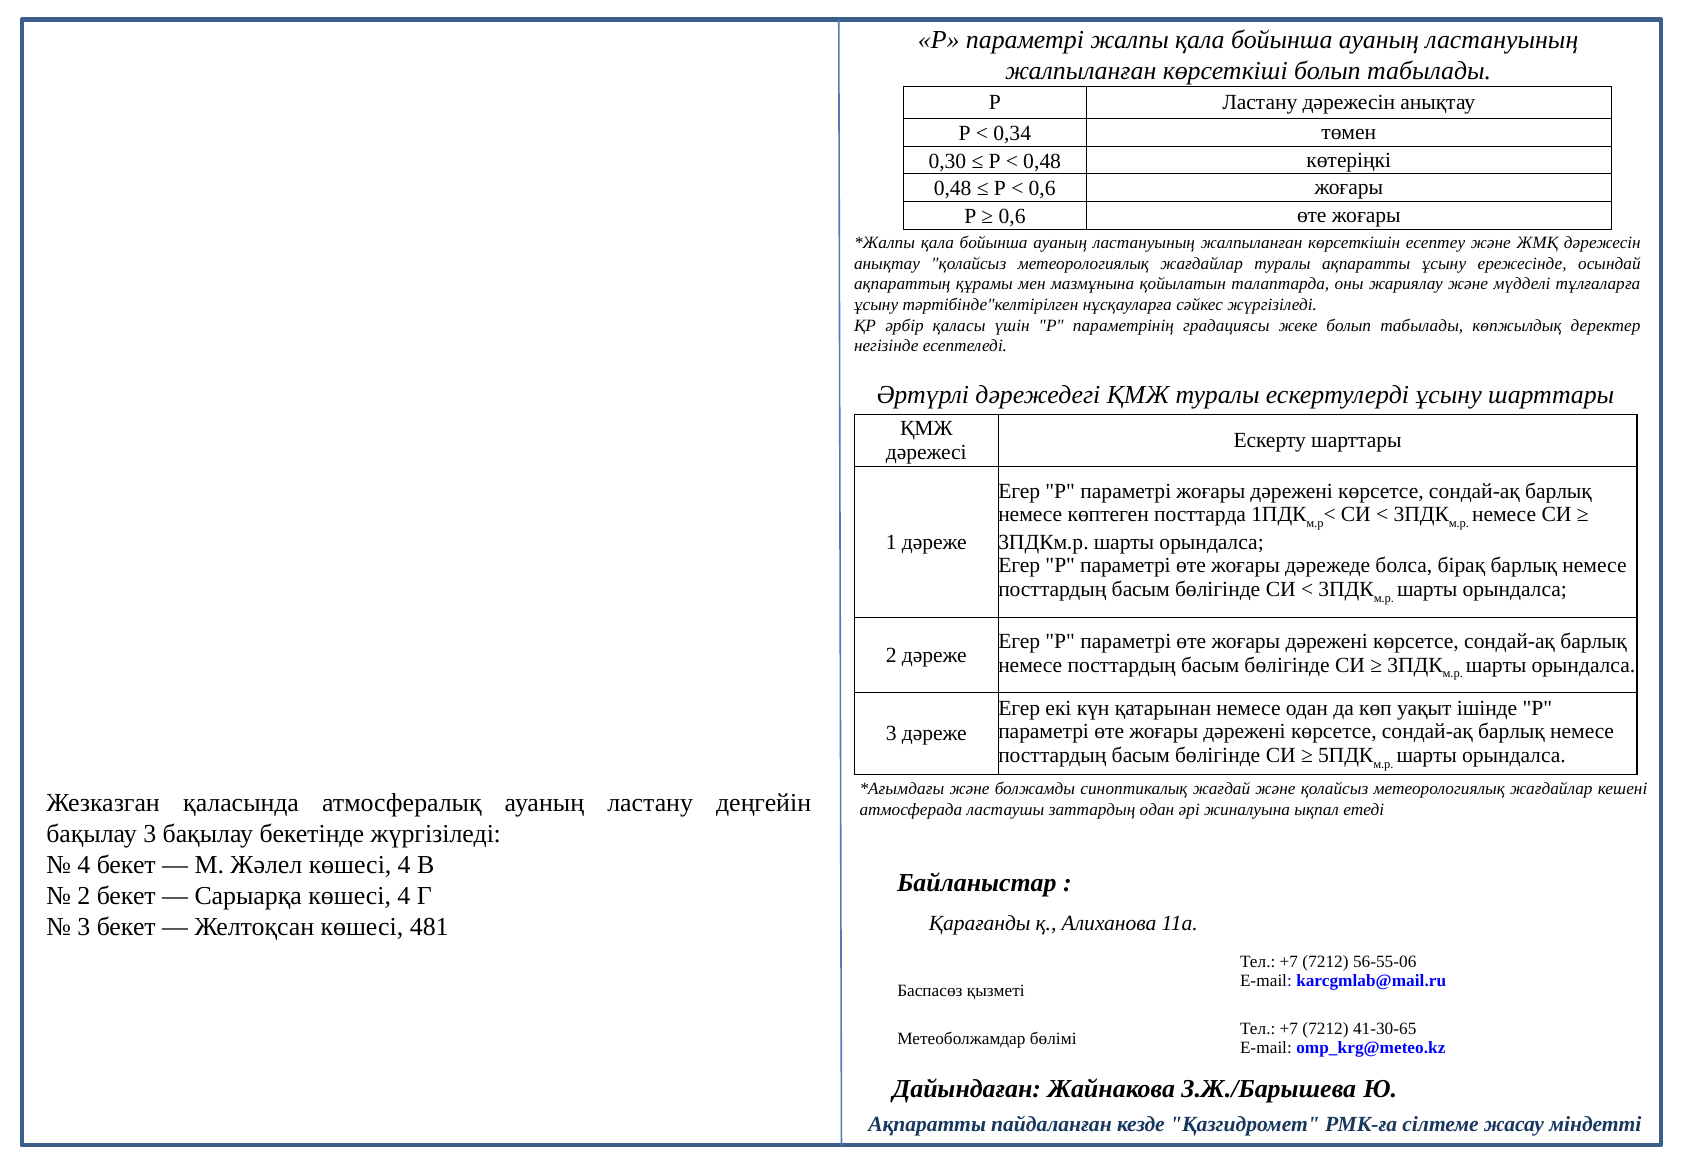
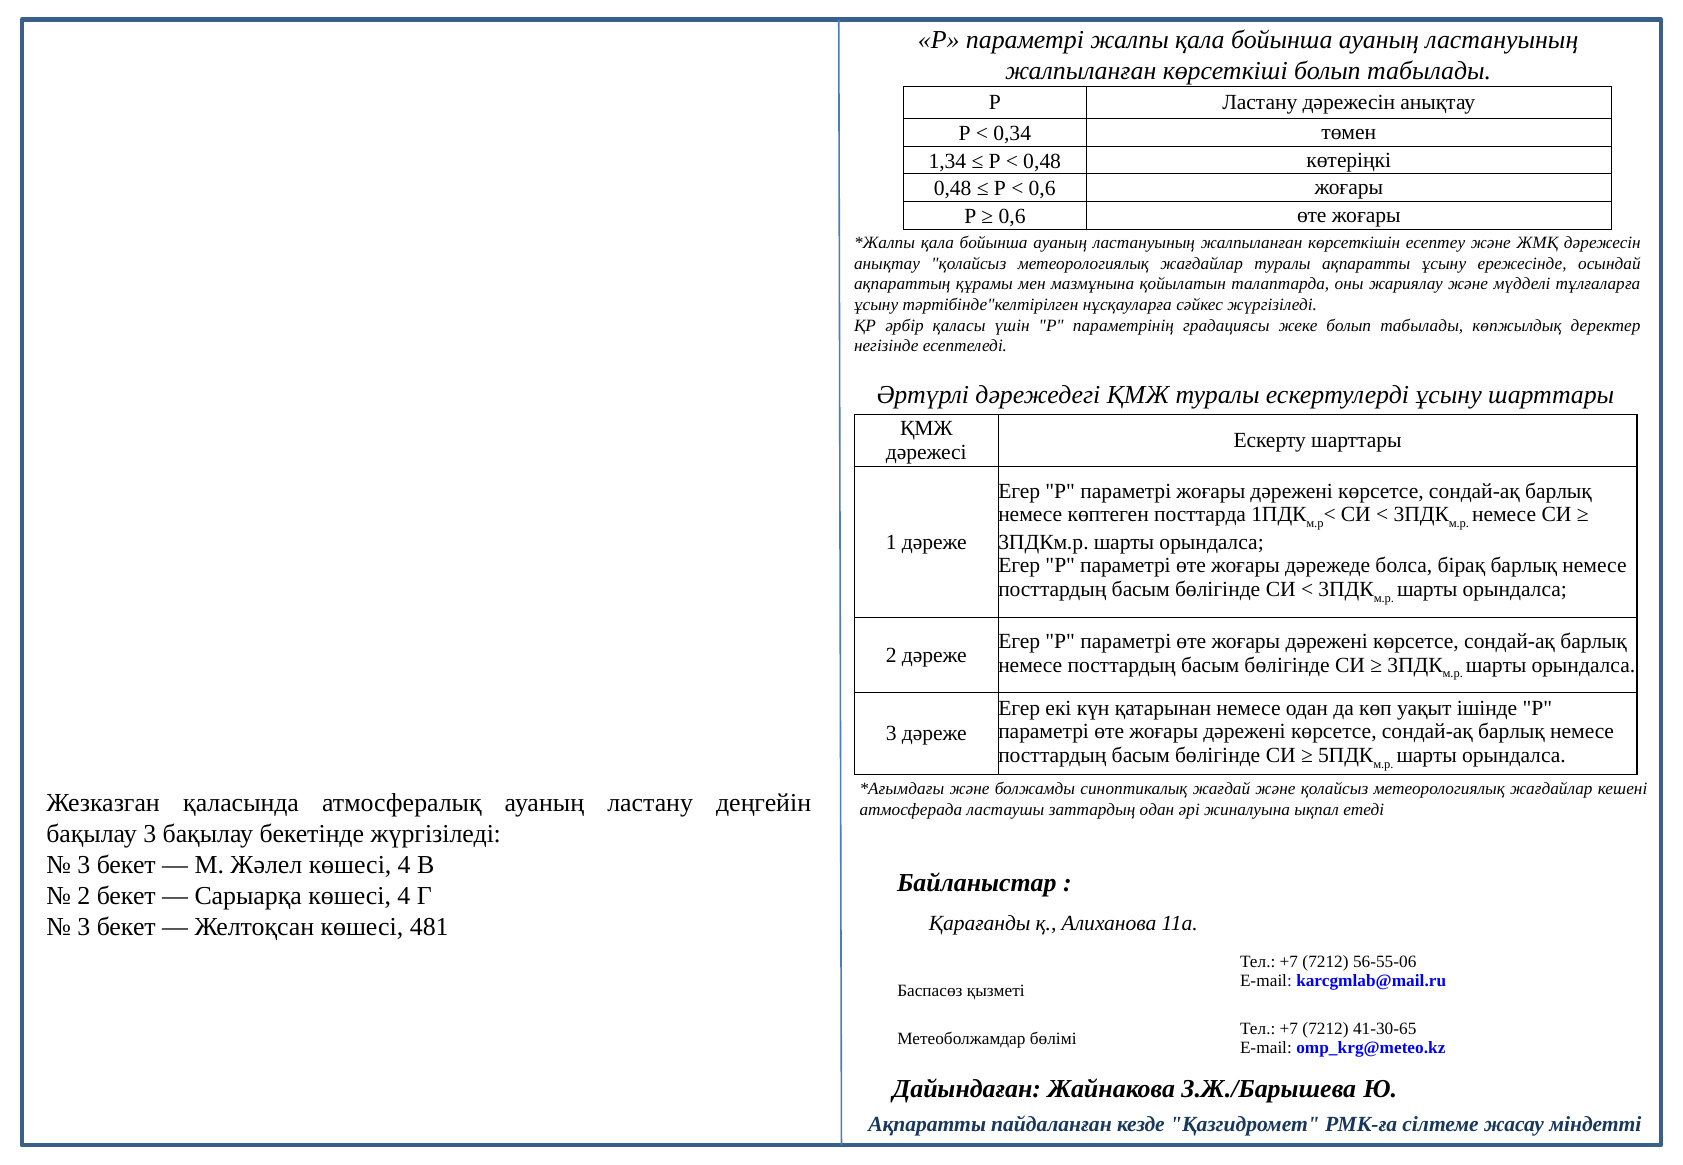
0,30: 0,30 -> 1,34
4 at (84, 865): 4 -> 3
